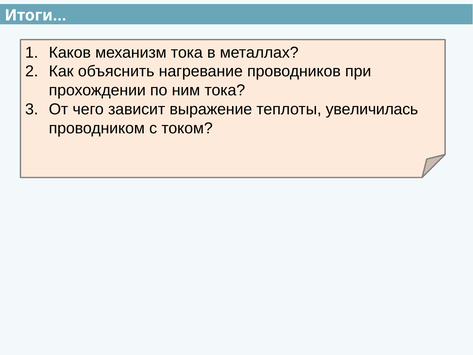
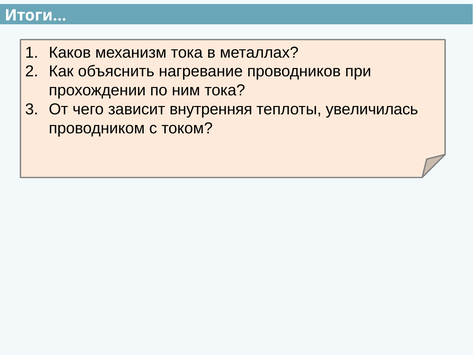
выражение: выражение -> внутренняя
